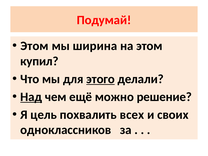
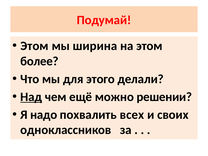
купил: купил -> более
этого underline: present -> none
решение: решение -> решении
цель: цель -> надо
